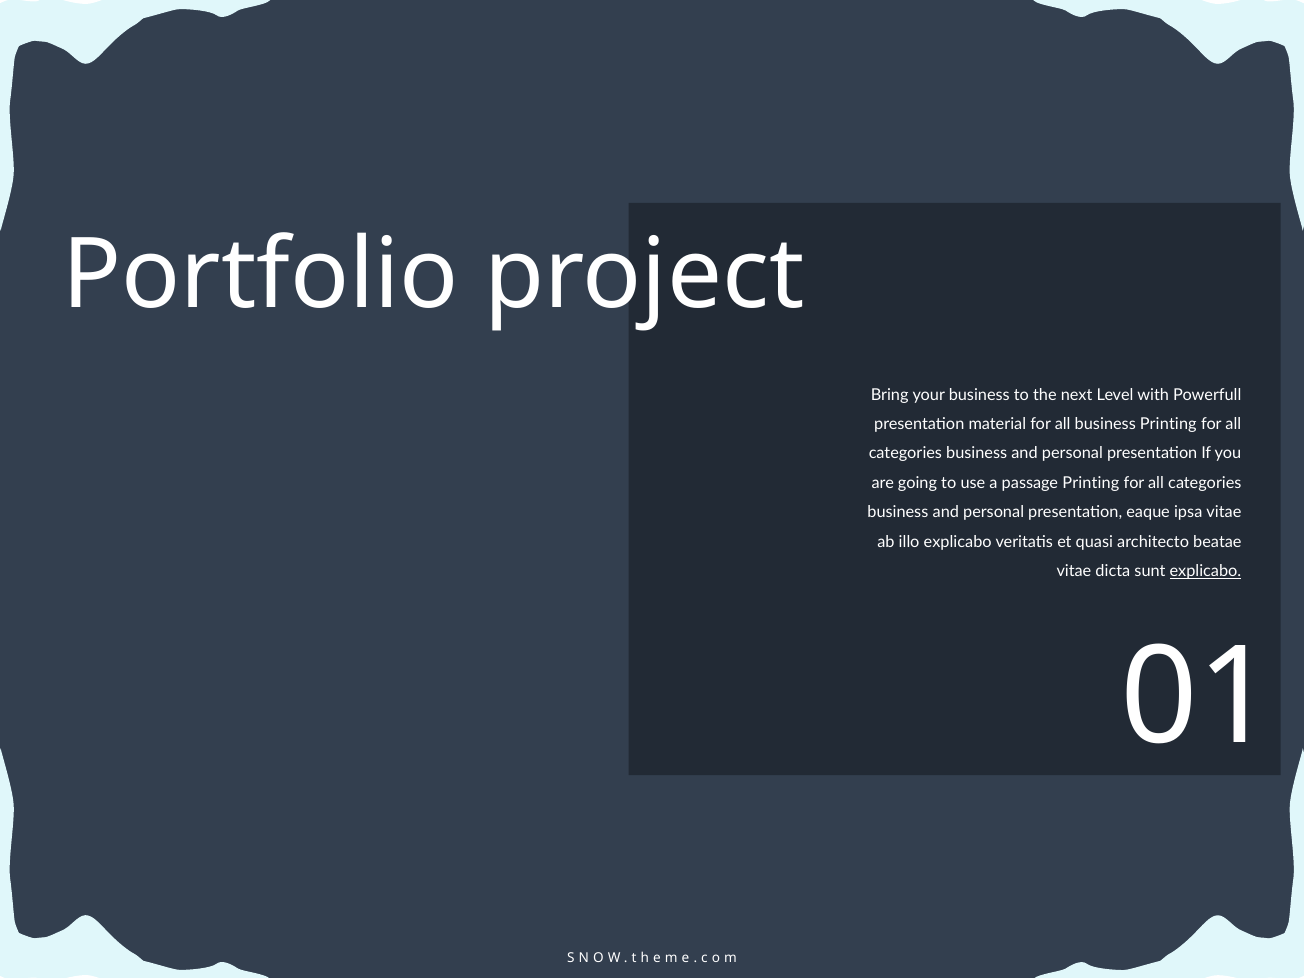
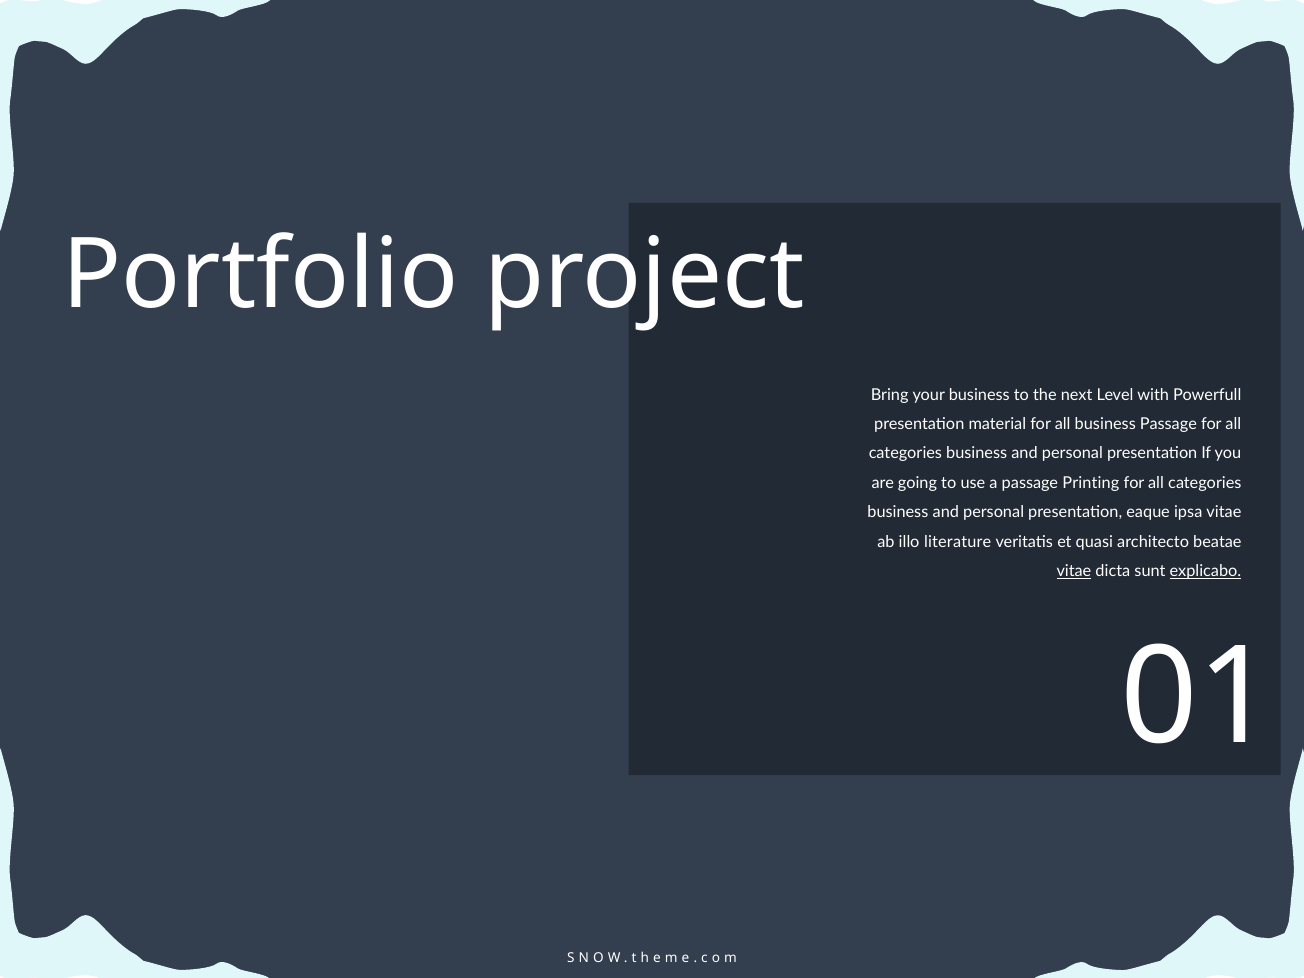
business Printing: Printing -> Passage
illo explicabo: explicabo -> literature
vitae at (1074, 571) underline: none -> present
